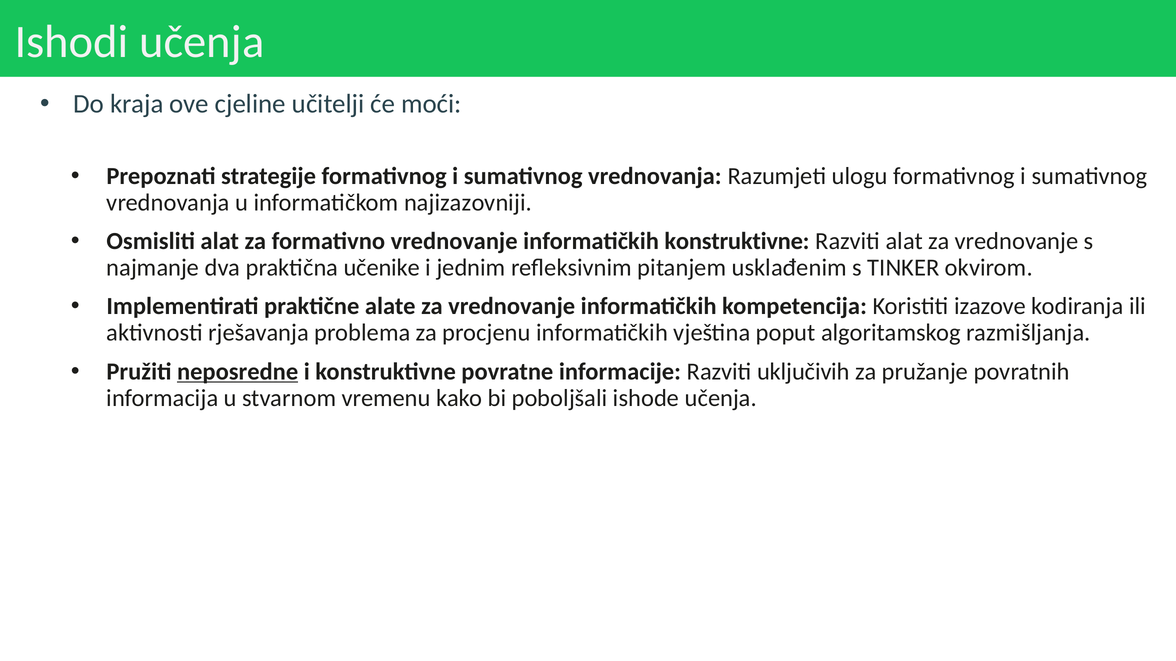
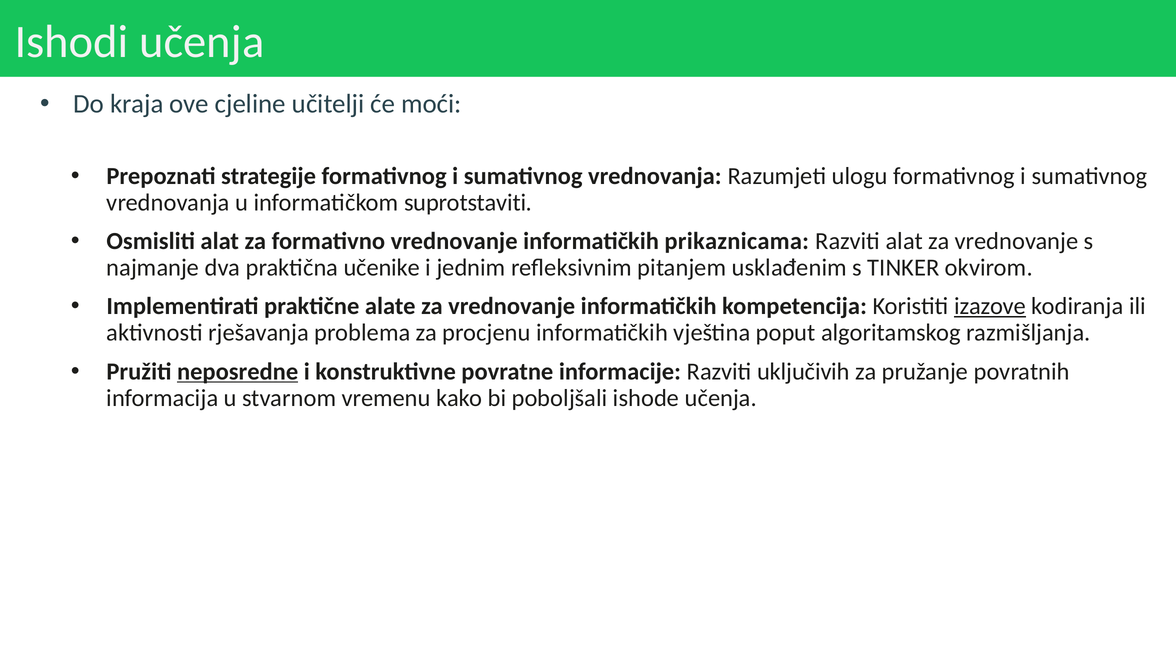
najizazovniji: najizazovniji -> suprotstaviti
informatičkih konstruktivne: konstruktivne -> prikaznicama
izazove underline: none -> present
